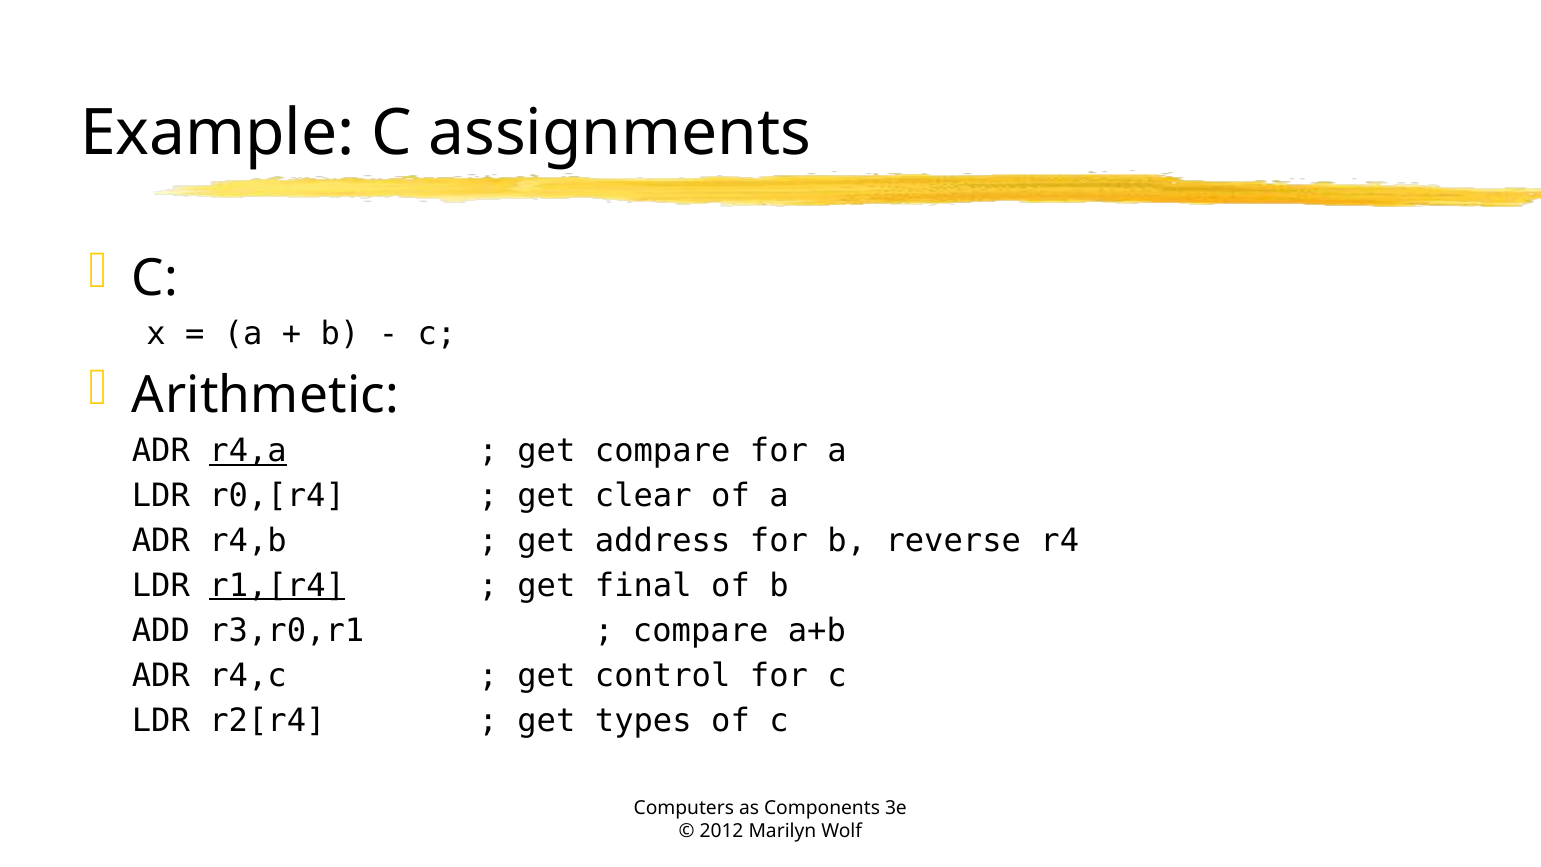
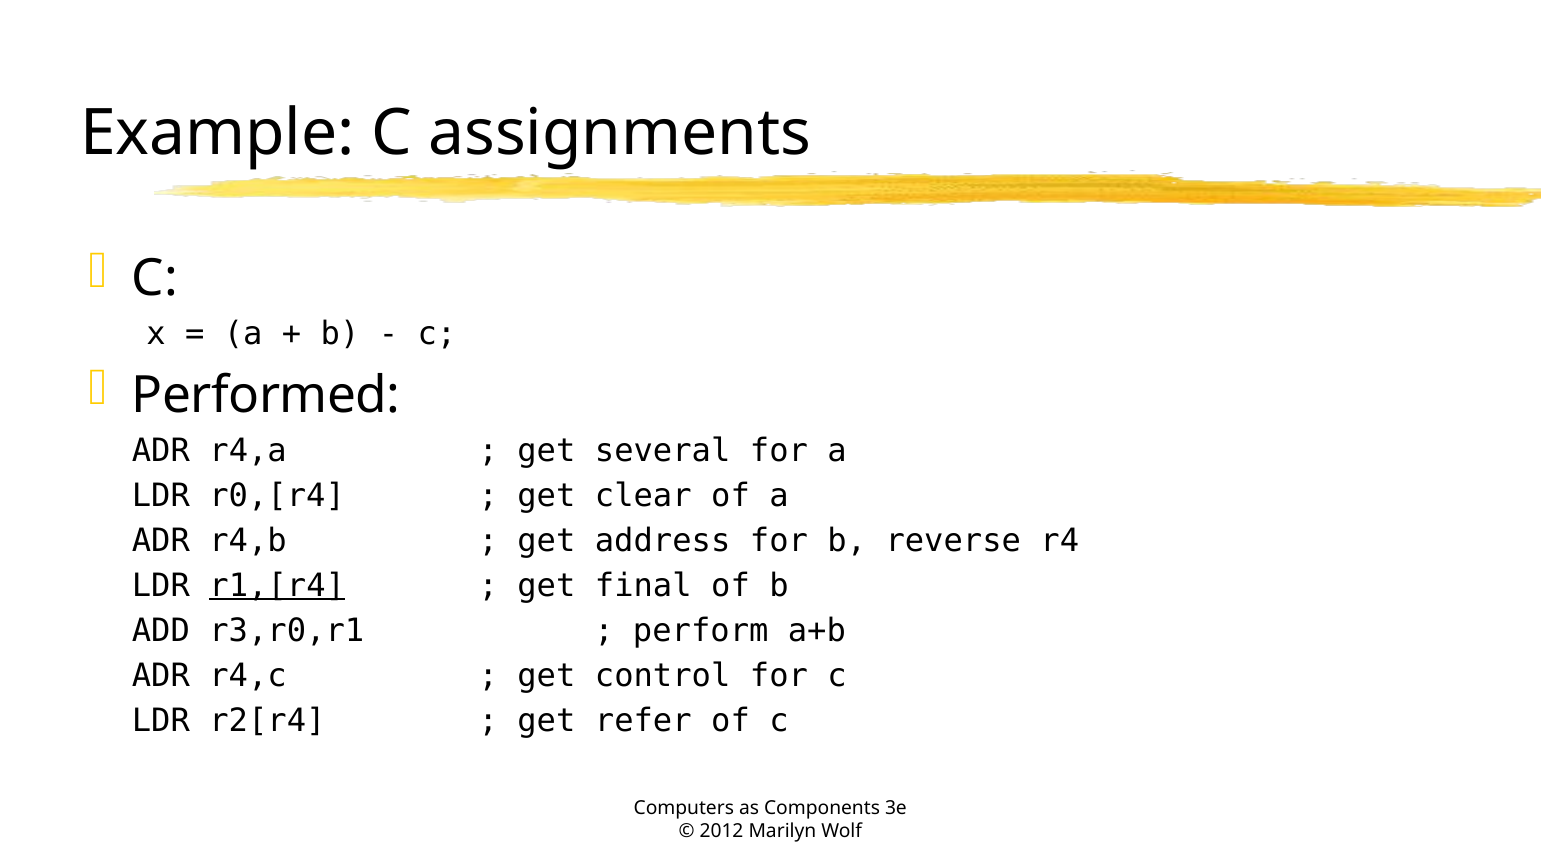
Arithmetic: Arithmetic -> Performed
r4,a underline: present -> none
get compare: compare -> several
compare at (701, 630): compare -> perform
types: types -> refer
